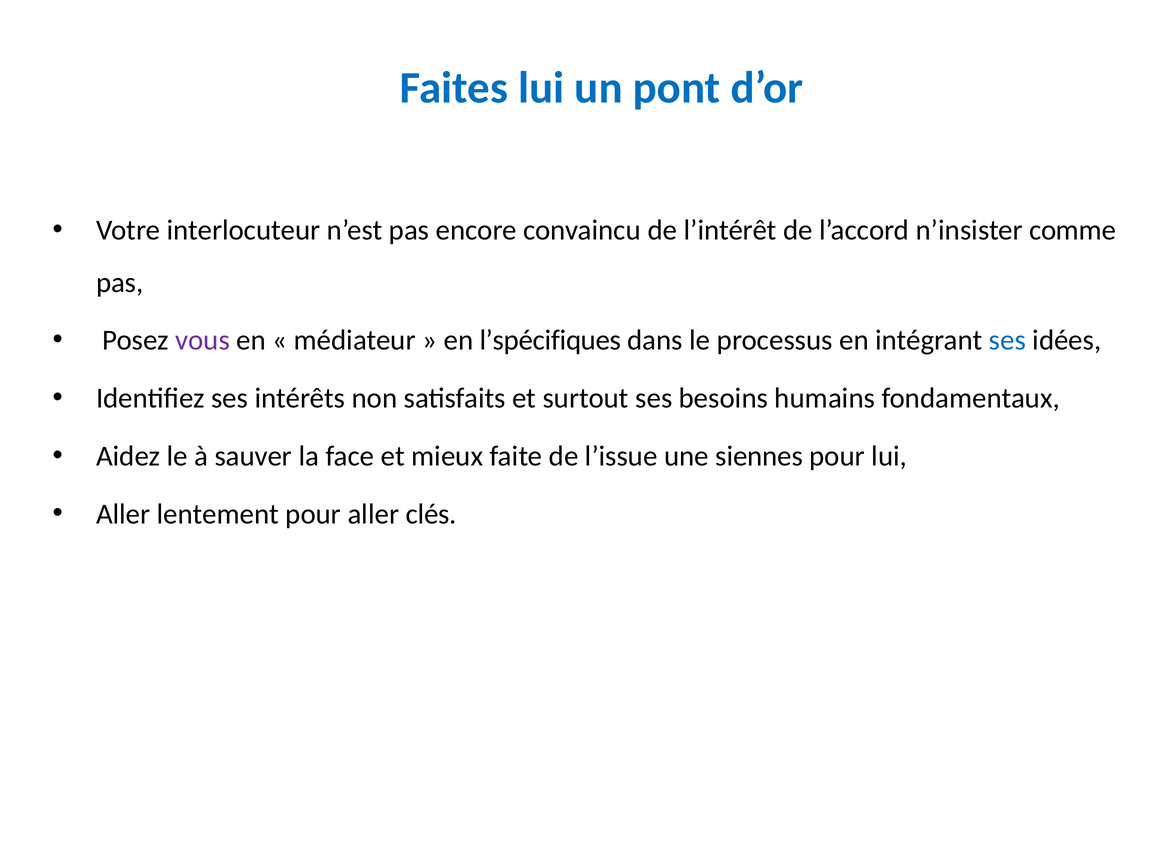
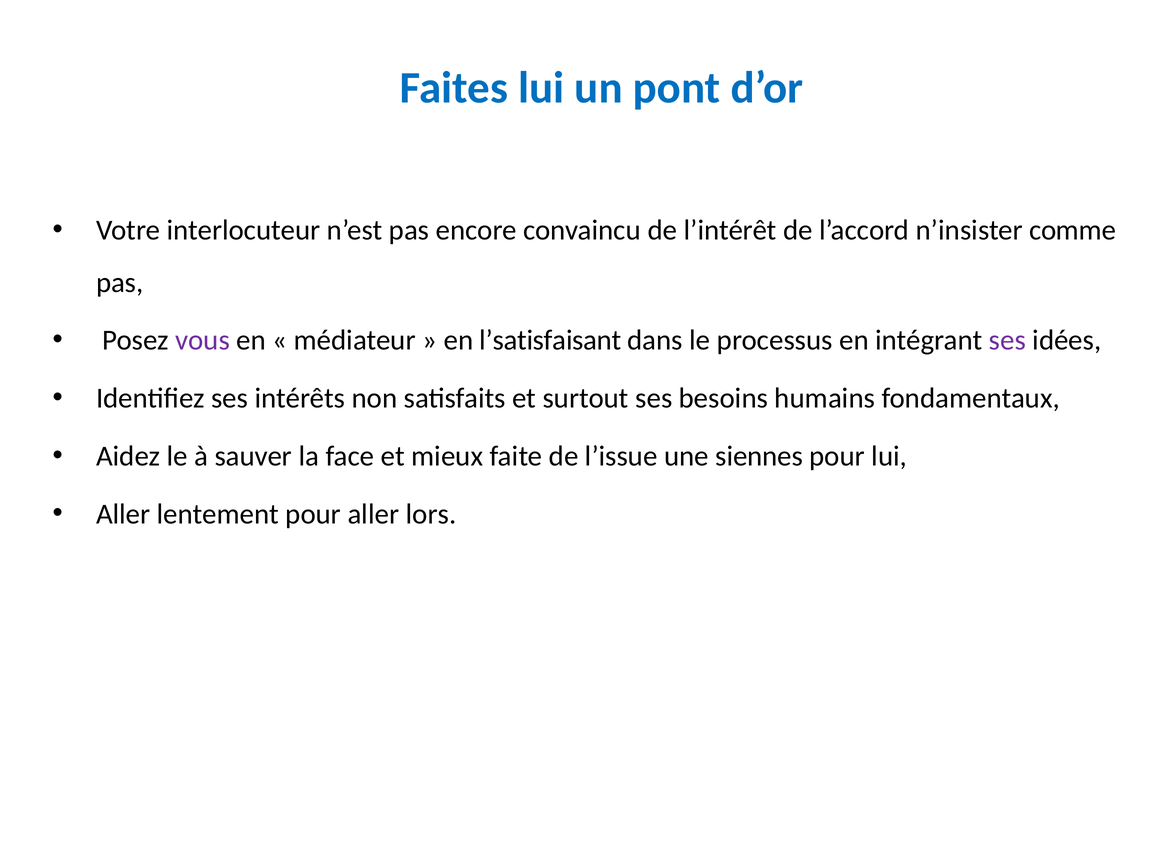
l’spécifiques: l’spécifiques -> l’satisfaisant
ses at (1007, 341) colour: blue -> purple
clés: clés -> lors
